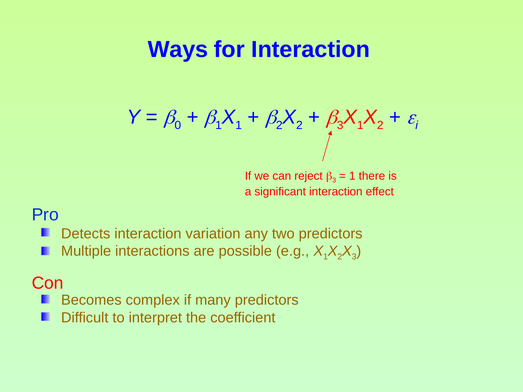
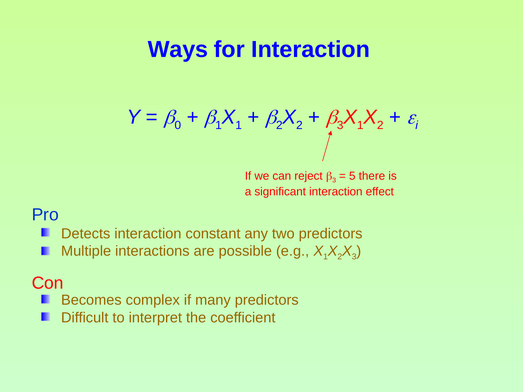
1 at (352, 176): 1 -> 5
variation: variation -> constant
